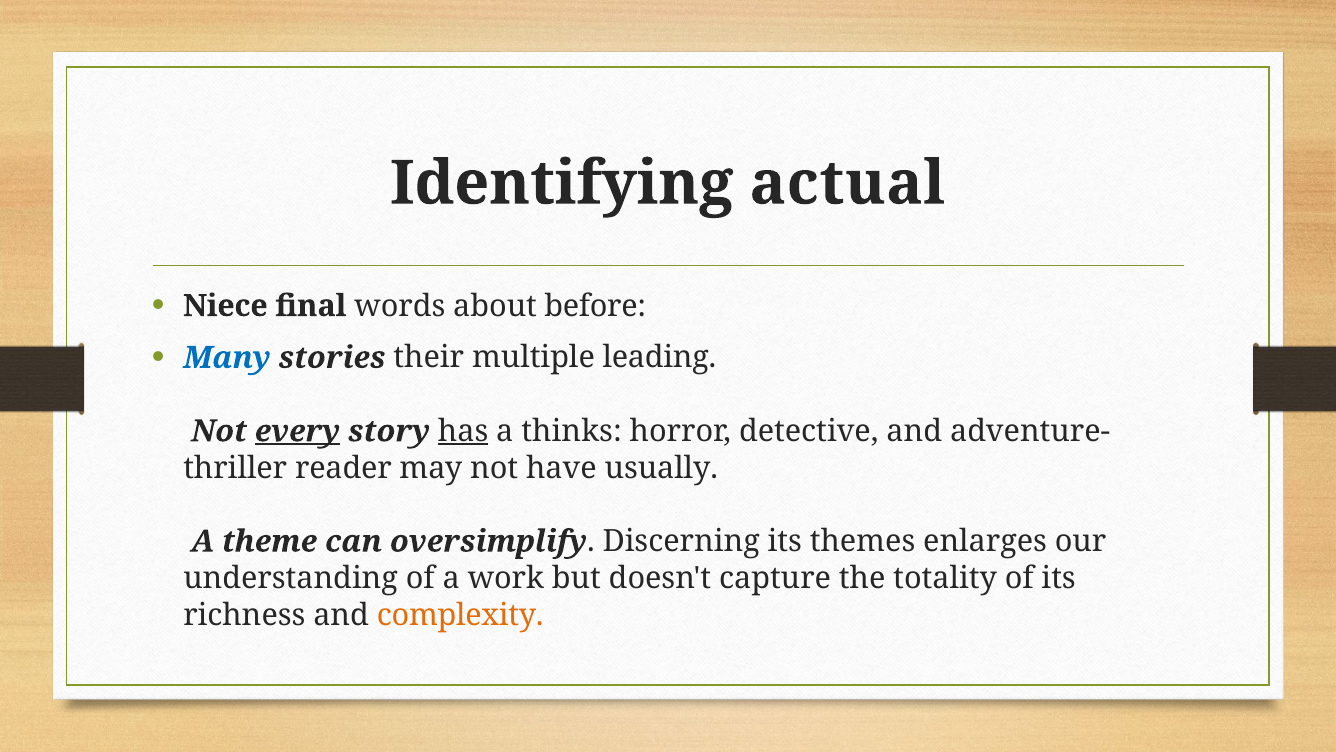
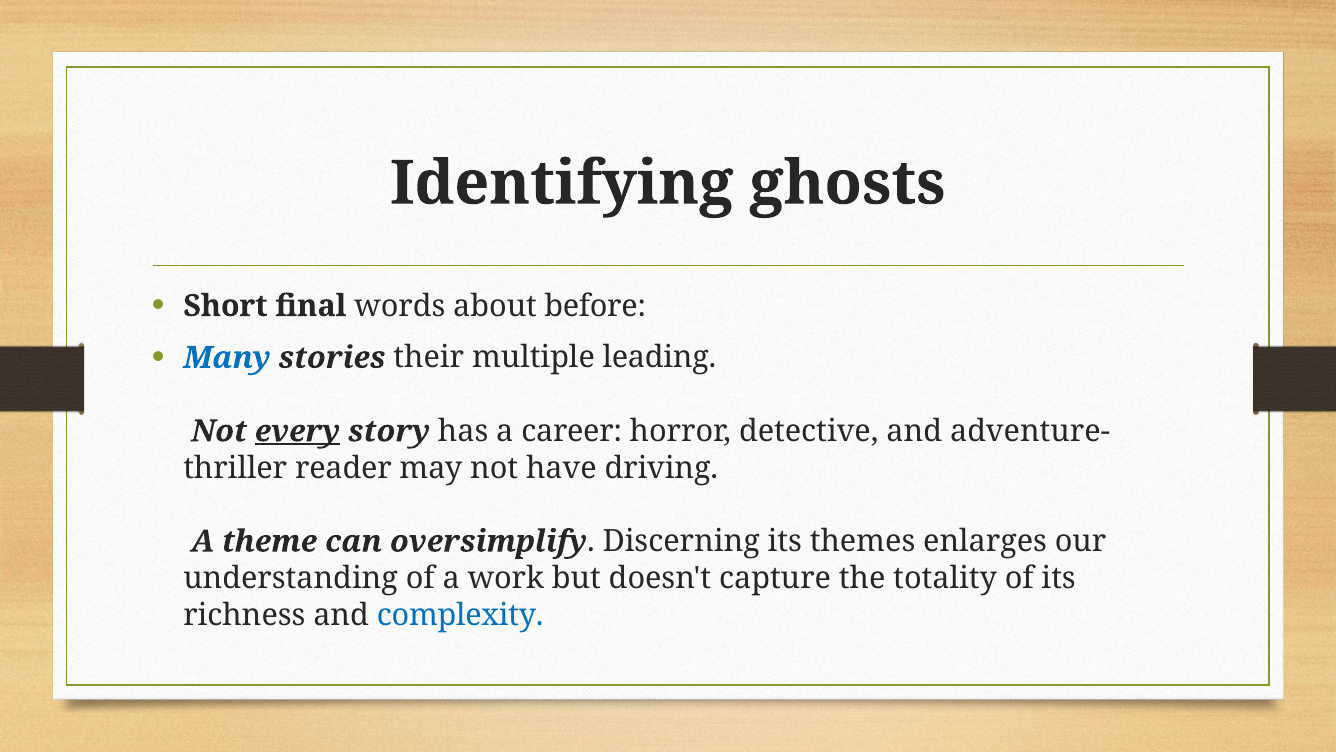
actual: actual -> ghosts
Niece: Niece -> Short
has underline: present -> none
thinks: thinks -> career
usually: usually -> driving
complexity colour: orange -> blue
